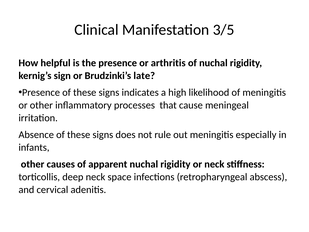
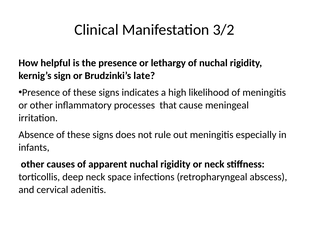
3/5: 3/5 -> 3/2
arthritis: arthritis -> lethargy
